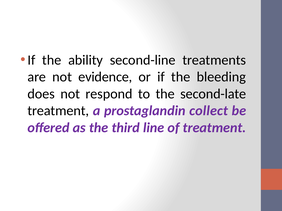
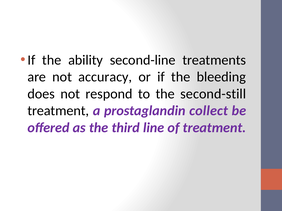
evidence: evidence -> accuracy
second-late: second-late -> second-still
